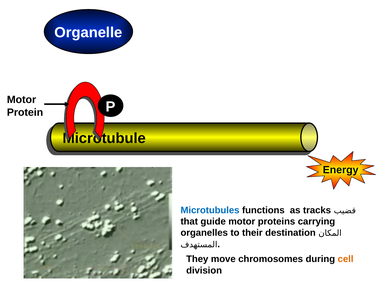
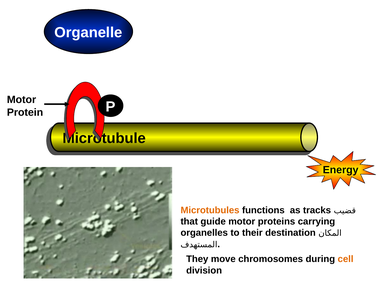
Microtubules colour: blue -> orange
